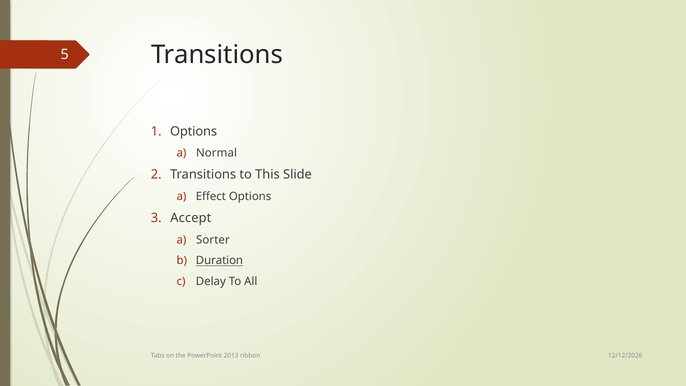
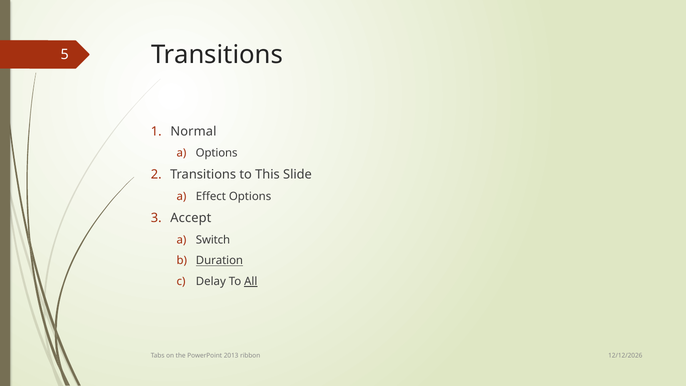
Options at (194, 131): Options -> Normal
Normal at (217, 153): Normal -> Options
Sorter: Sorter -> Switch
All underline: none -> present
